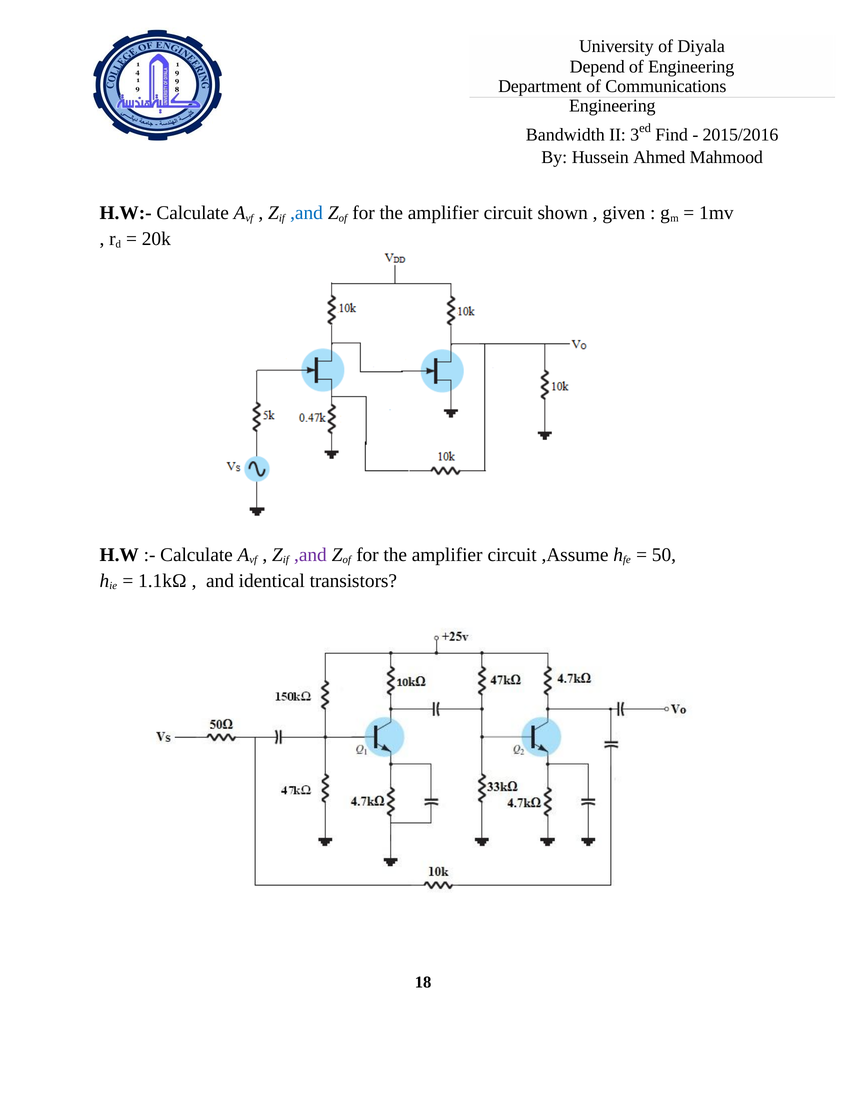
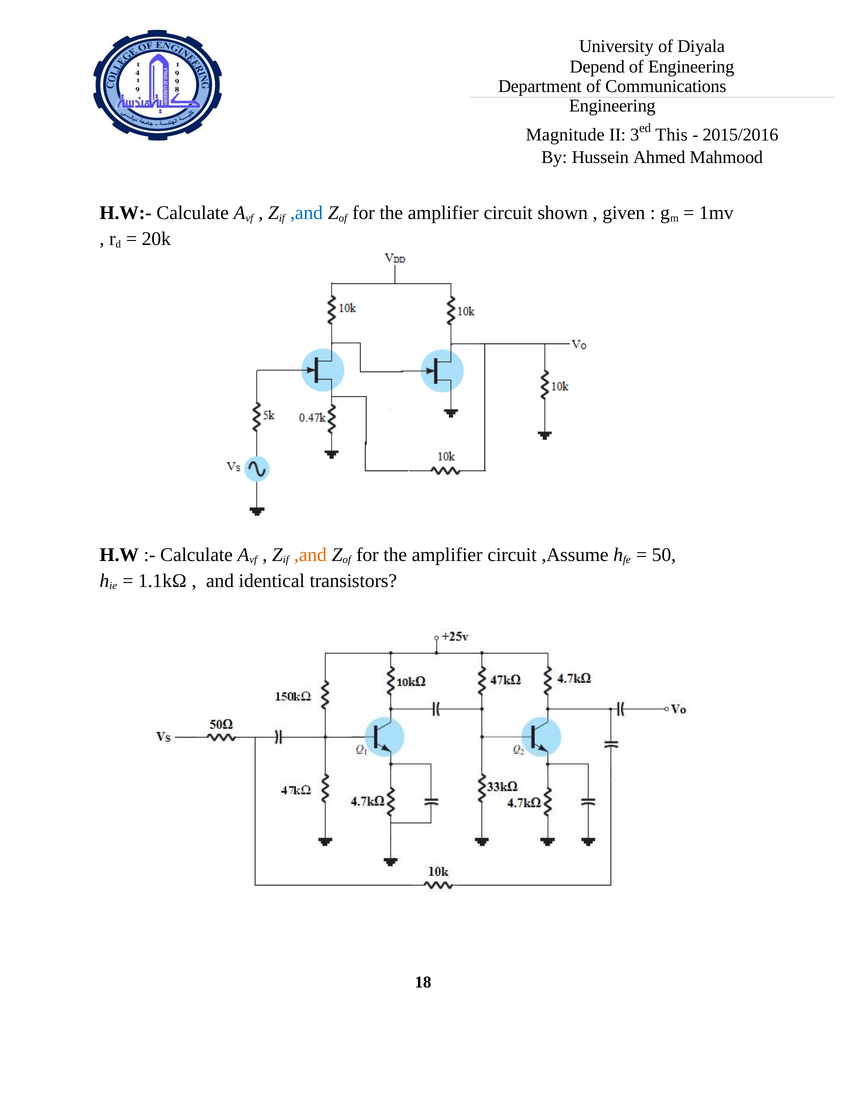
Bandwidth: Bandwidth -> Magnitude
Find: Find -> This
,and at (310, 555) colour: purple -> orange
